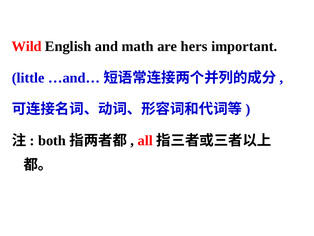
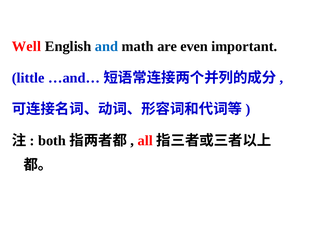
Wild: Wild -> Well
and colour: black -> blue
hers: hers -> even
